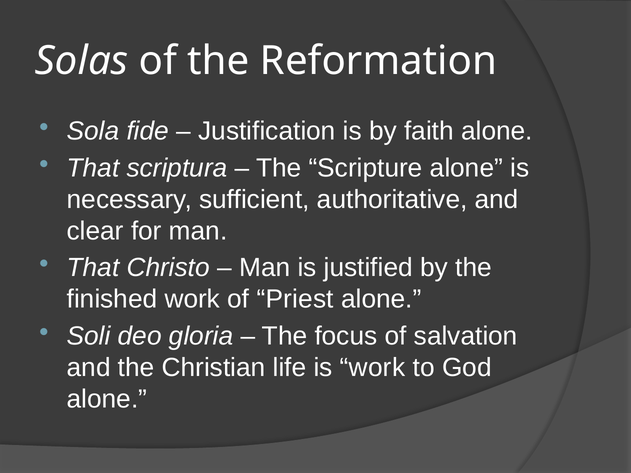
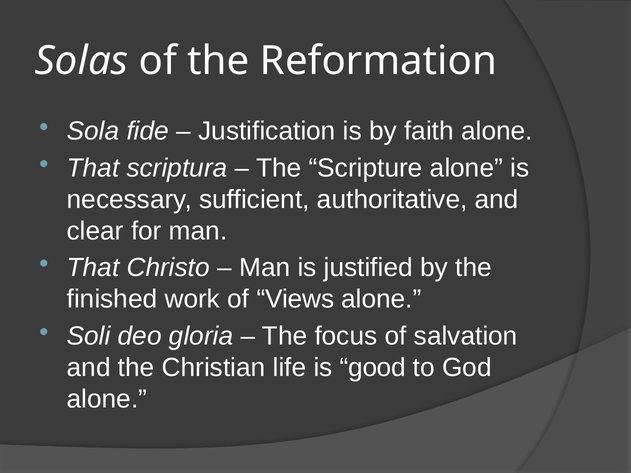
Priest: Priest -> Views
is work: work -> good
